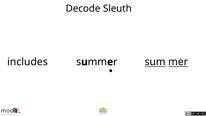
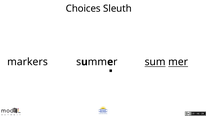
Decode: Decode -> Choices
includes: includes -> markers
